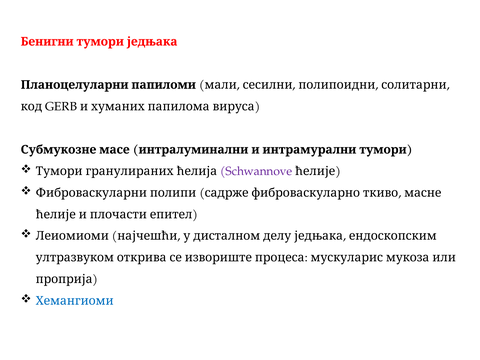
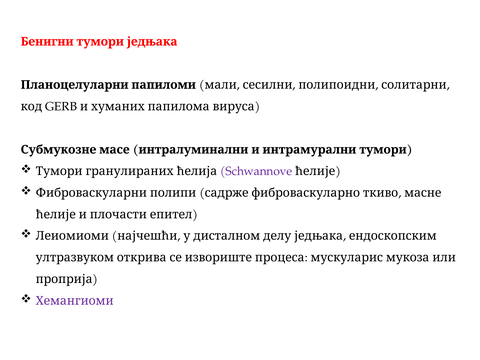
Хемангиоми colour: blue -> purple
